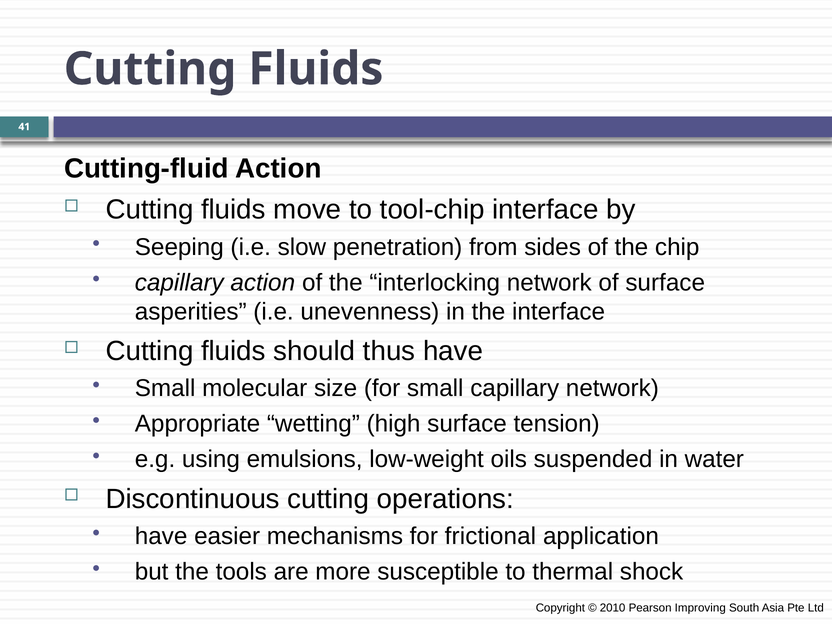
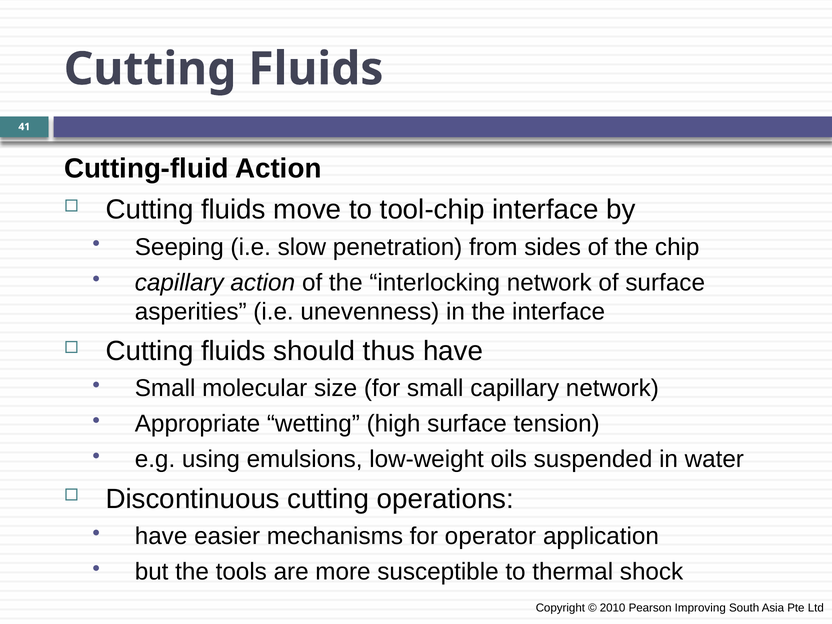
frictional: frictional -> operator
